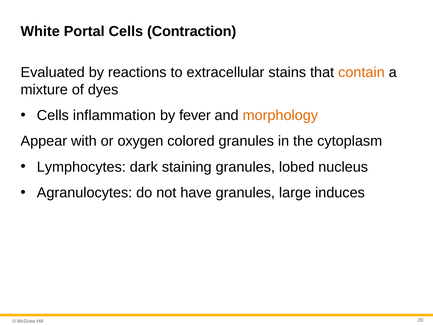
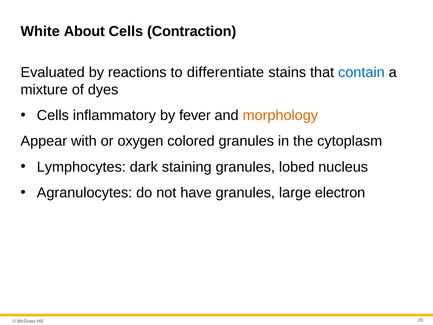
Portal: Portal -> About
extracellular: extracellular -> differentiate
contain colour: orange -> blue
inflammation: inflammation -> inflammatory
induces: induces -> electron
